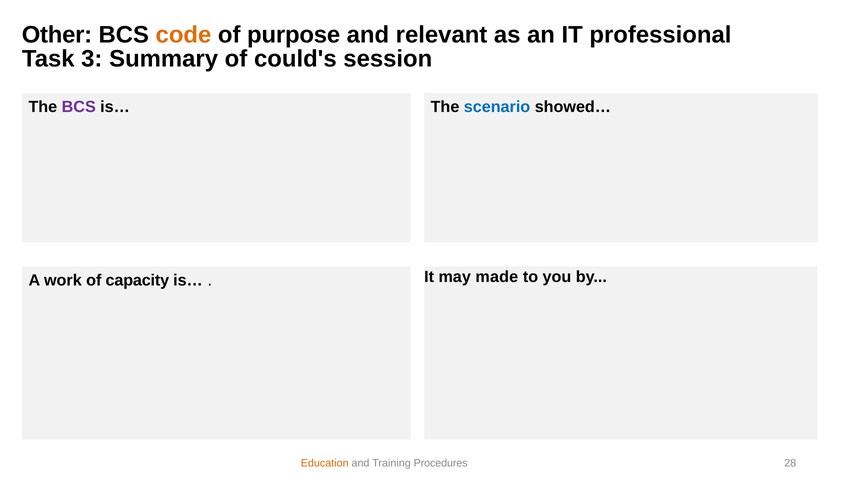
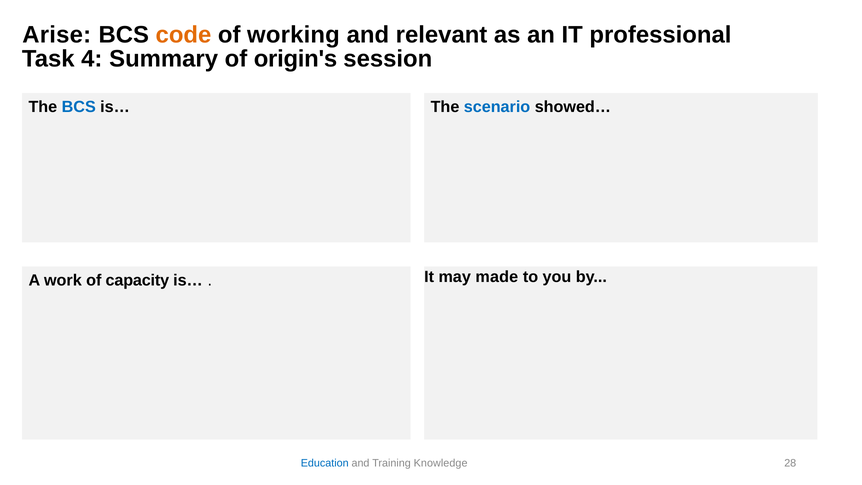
Other: Other -> Arise
purpose: purpose -> working
3: 3 -> 4
could's: could's -> origin's
BCS at (79, 107) colour: purple -> blue
Education colour: orange -> blue
Procedures: Procedures -> Knowledge
